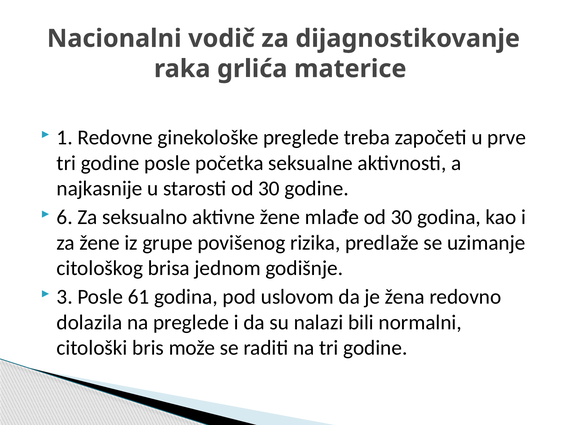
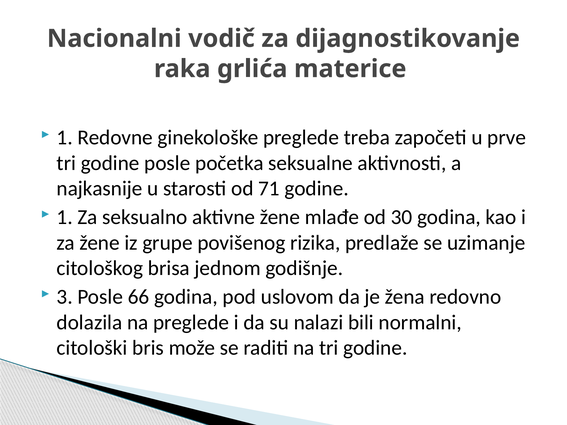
starosti od 30: 30 -> 71
6 at (65, 217): 6 -> 1
61: 61 -> 66
